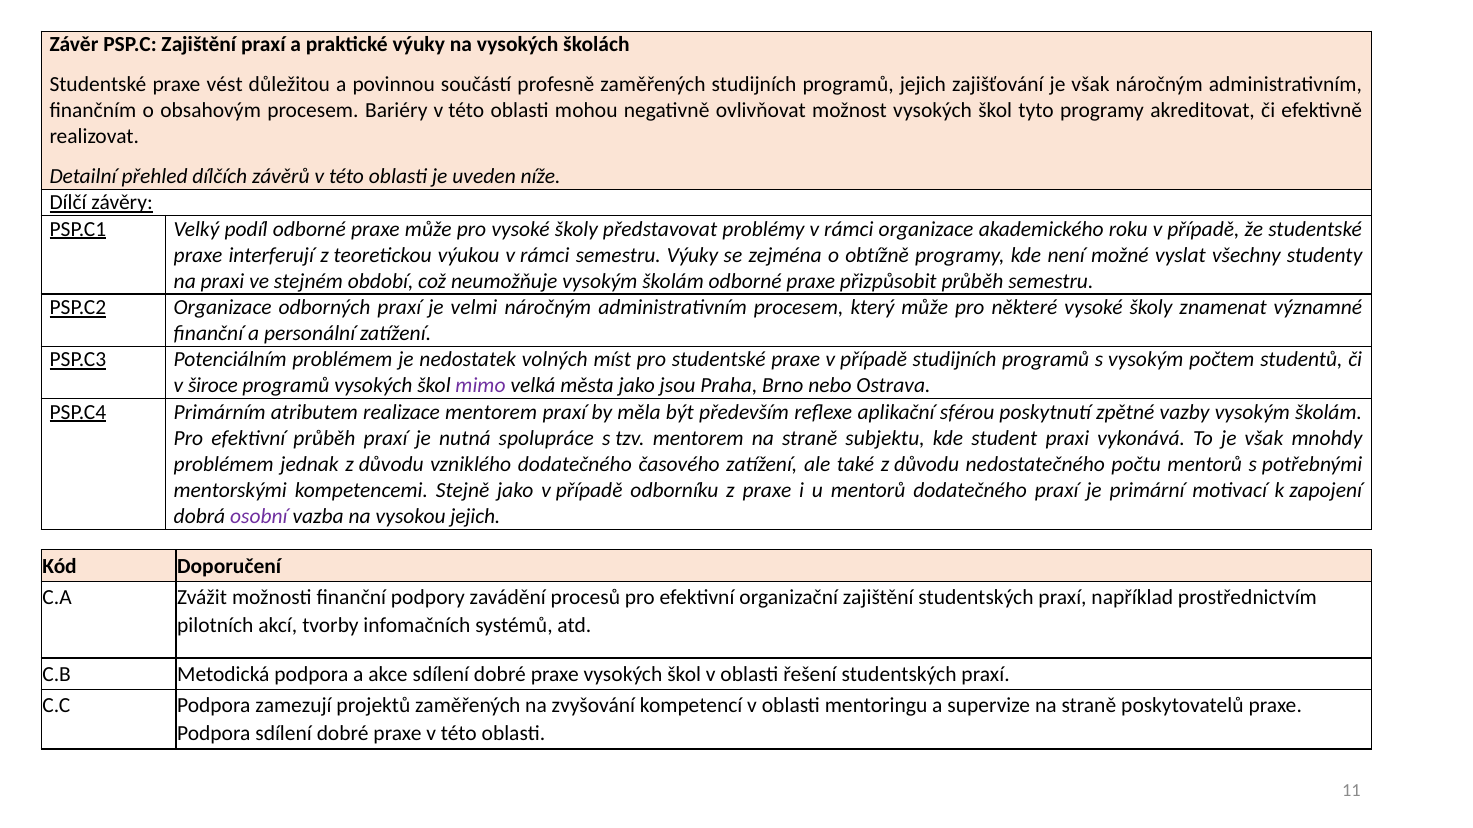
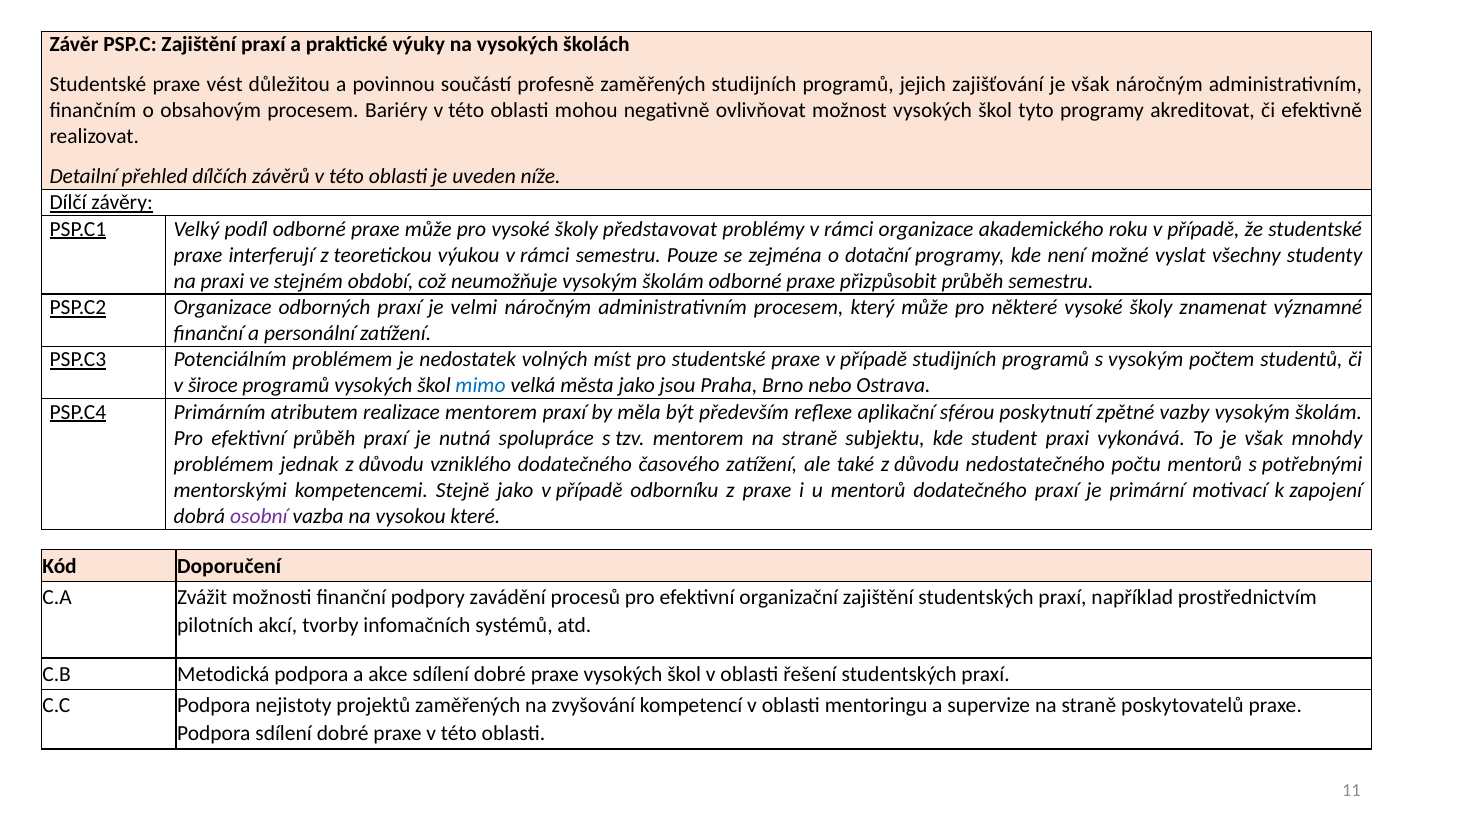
semestru Výuky: Výuky -> Pouze
obtížně: obtížně -> dotační
mimo colour: purple -> blue
vysokou jejich: jejich -> které
zamezují: zamezují -> nejistoty
